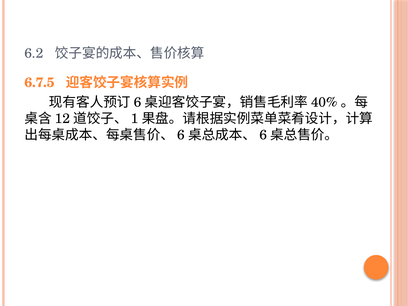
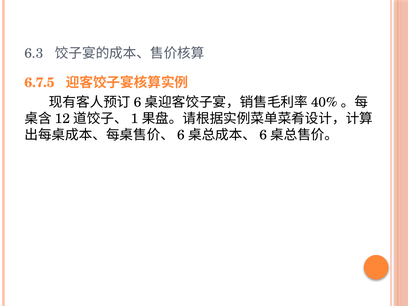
6.2: 6.2 -> 6.3
